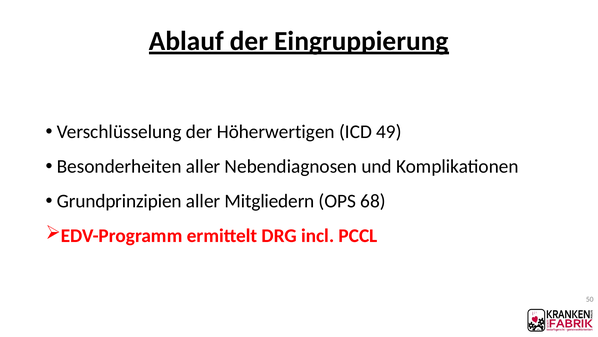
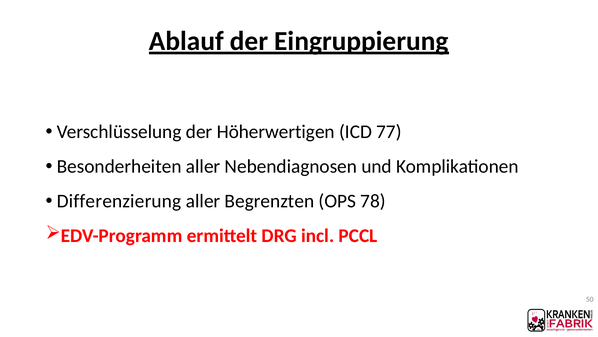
49: 49 -> 77
Grundprinzipien: Grundprinzipien -> Differenzierung
Mitgliedern: Mitgliedern -> Begrenzten
68: 68 -> 78
